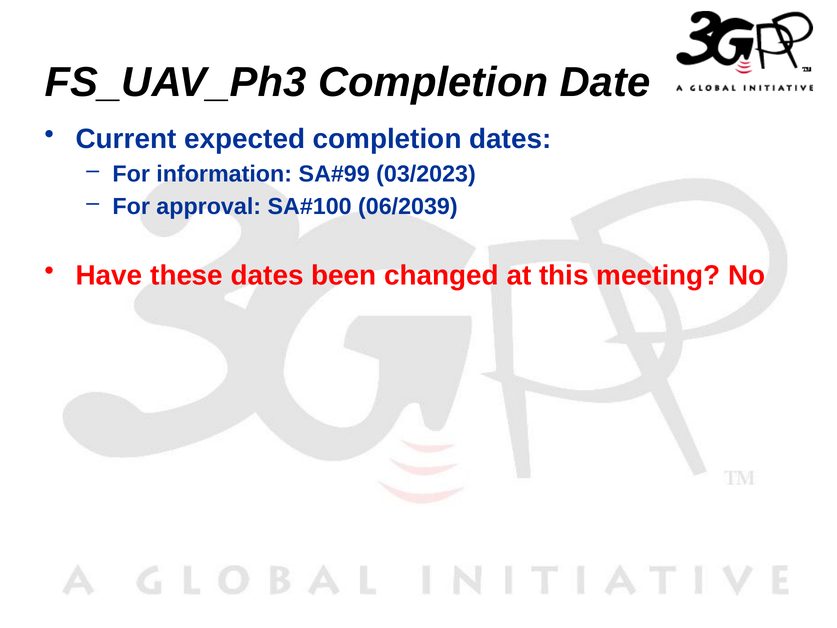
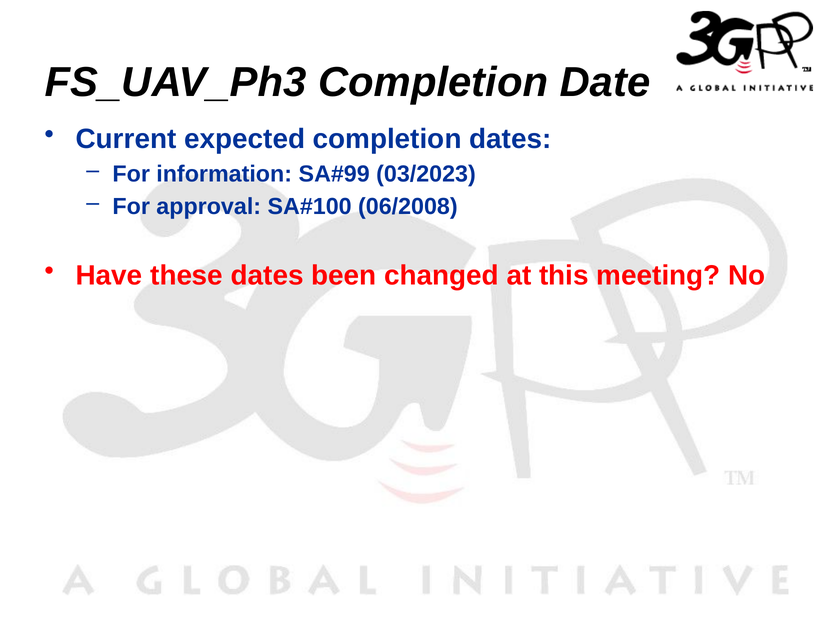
06/2039: 06/2039 -> 06/2008
